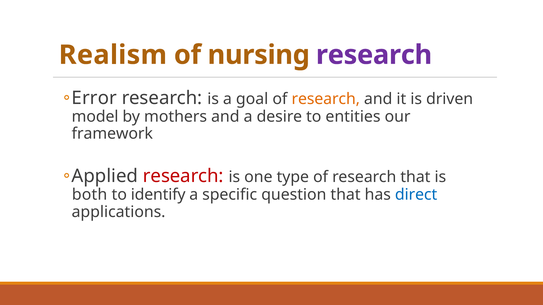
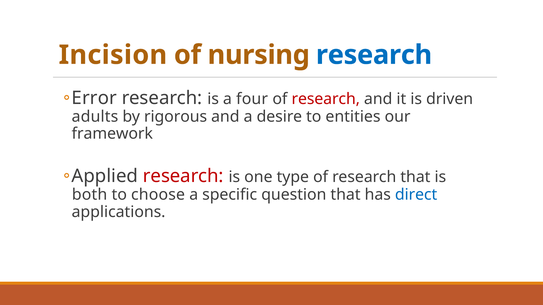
Realism: Realism -> Incision
research at (374, 55) colour: purple -> blue
goal: goal -> four
research at (326, 99) colour: orange -> red
model: model -> adults
mothers: mothers -> rigorous
identify: identify -> choose
